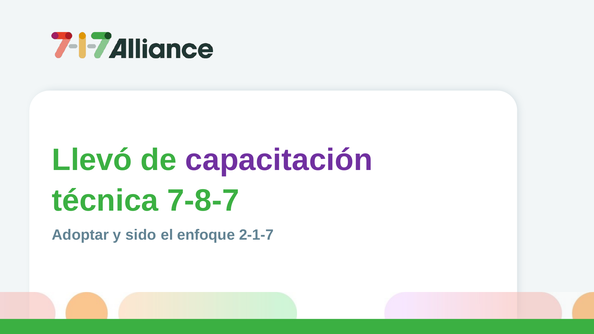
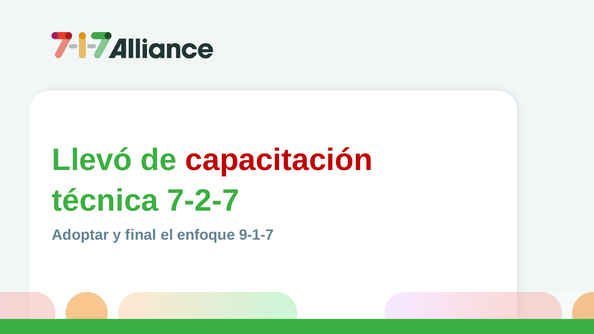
capacitación colour: purple -> red
7-8-7: 7-8-7 -> 7-2-7
sido: sido -> final
2-1-7: 2-1-7 -> 9-1-7
